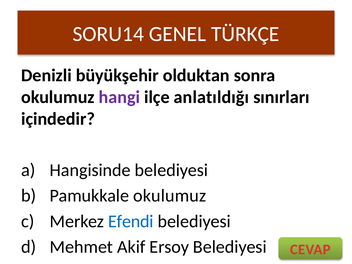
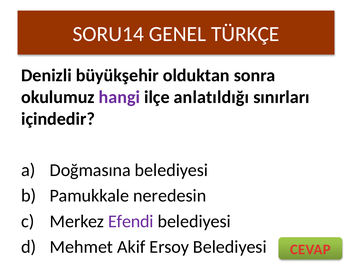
Hangisinde: Hangisinde -> Doğmasına
Pamukkale okulumuz: okulumuz -> neredesin
Efendi colour: blue -> purple
